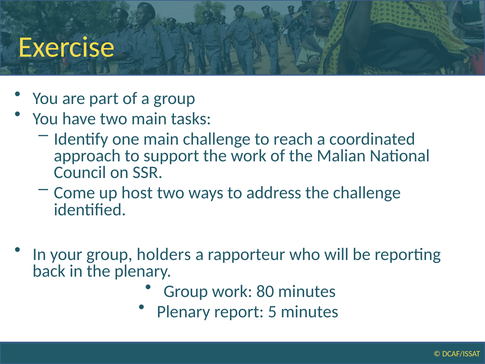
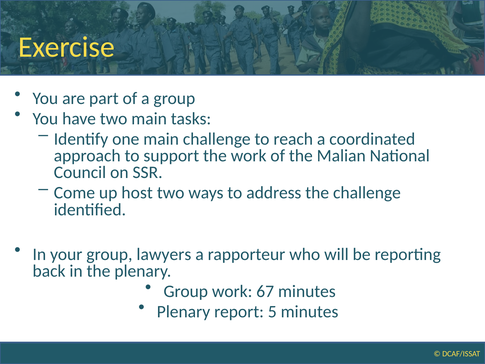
holders: holders -> lawyers
80: 80 -> 67
